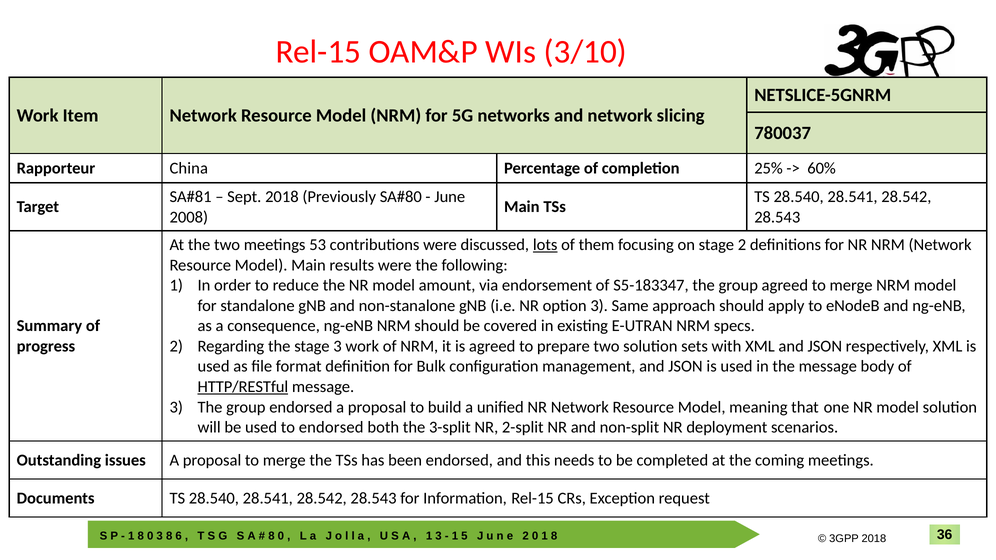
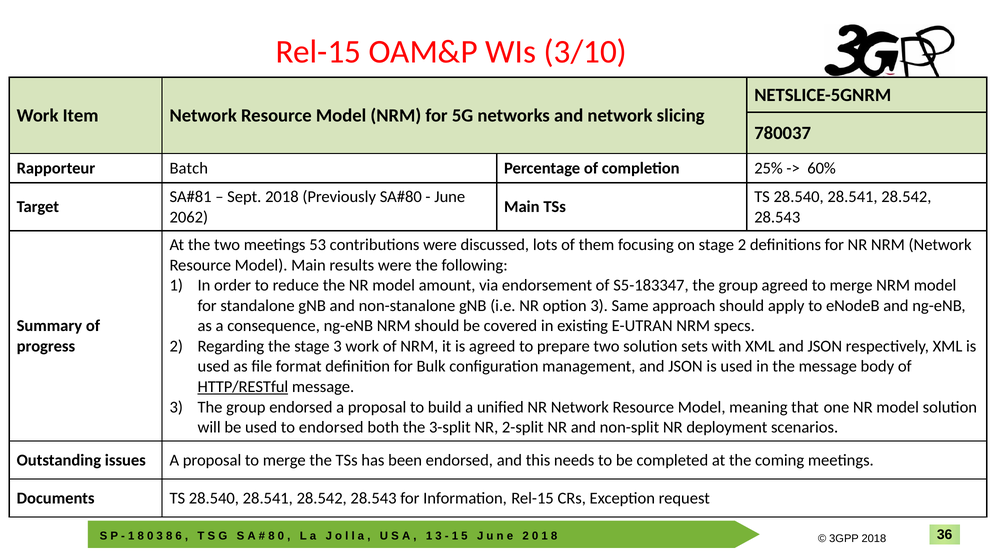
China: China -> Batch
2008: 2008 -> 2062
lots underline: present -> none
